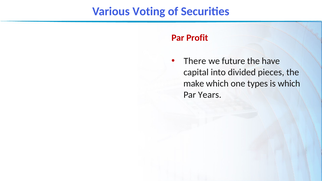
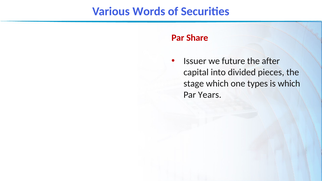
Voting: Voting -> Words
Profit: Profit -> Share
There: There -> Issuer
have: have -> after
make: make -> stage
